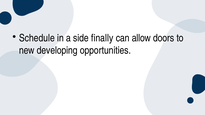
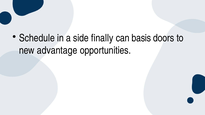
allow: allow -> basis
developing: developing -> advantage
